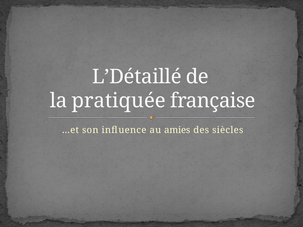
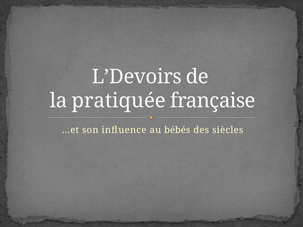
L’Détaillé: L’Détaillé -> L’Devoirs
amies: amies -> bébés
